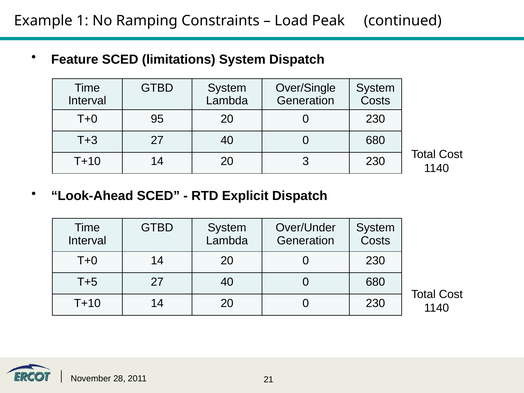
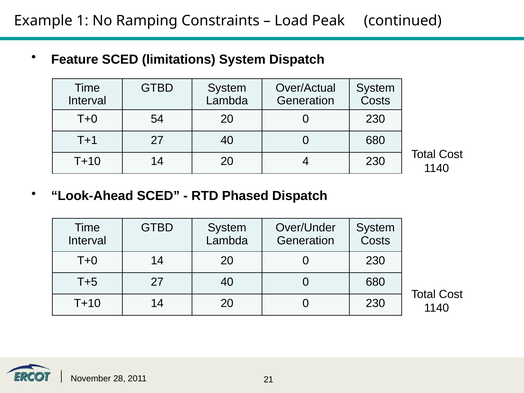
Over/Single: Over/Single -> Over/Actual
95: 95 -> 54
T+3: T+3 -> T+1
3: 3 -> 4
Explicit: Explicit -> Phased
